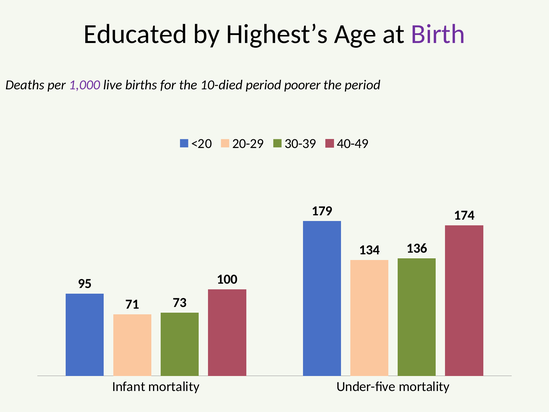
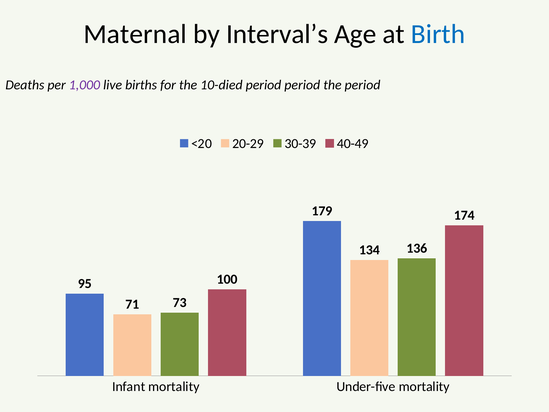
Educated: Educated -> Maternal
Highest’s: Highest’s -> Interval’s
Birth colour: purple -> blue
period poorer: poorer -> period
